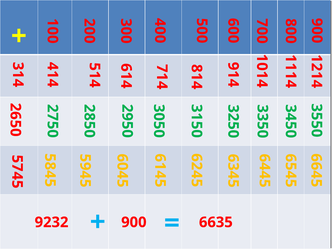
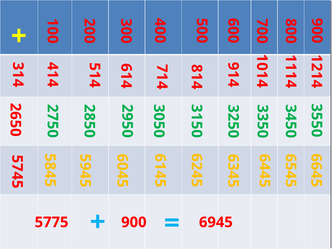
9232: 9232 -> 5775
6635: 6635 -> 6945
